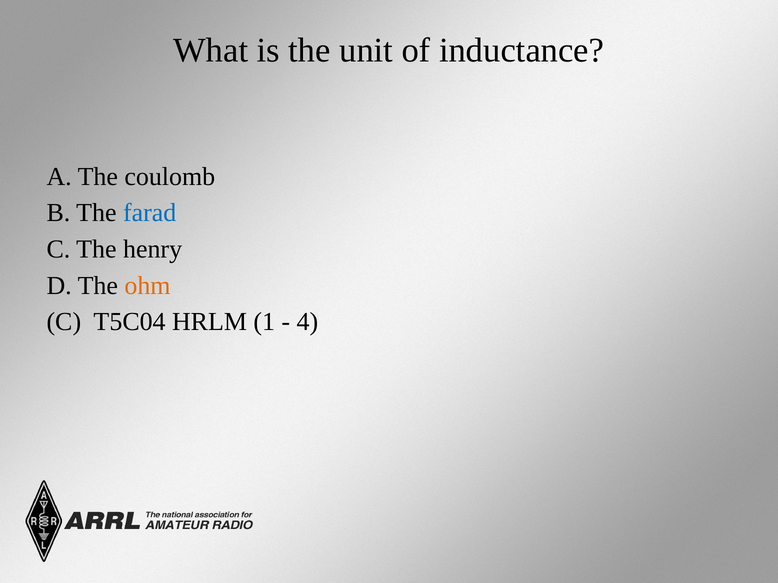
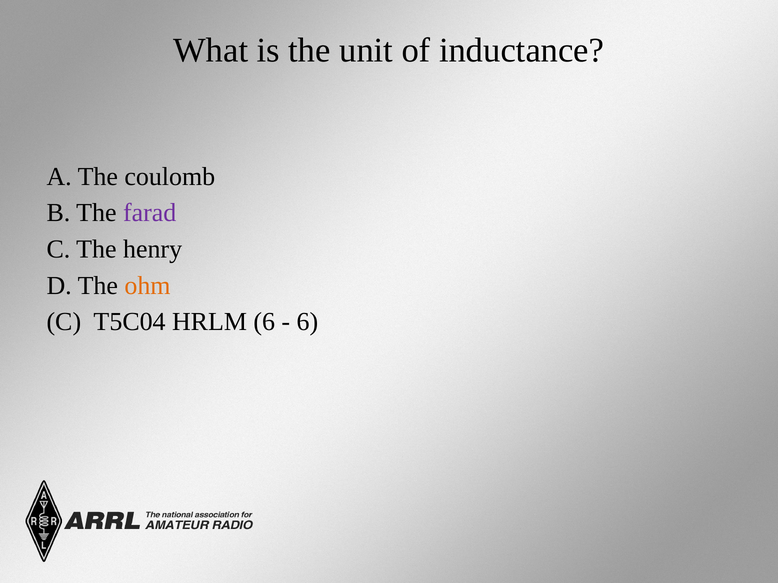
farad colour: blue -> purple
HRLM 1: 1 -> 6
4 at (307, 322): 4 -> 6
